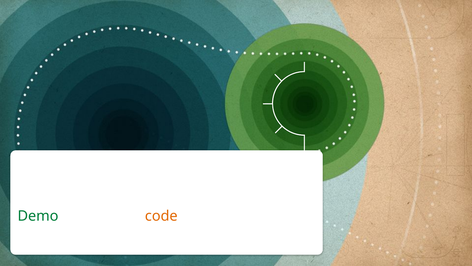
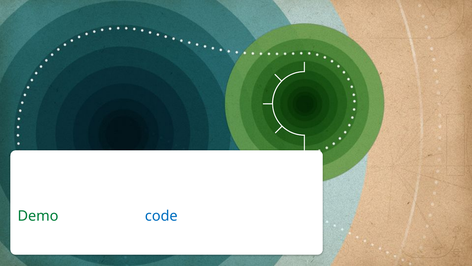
code colour: orange -> blue
